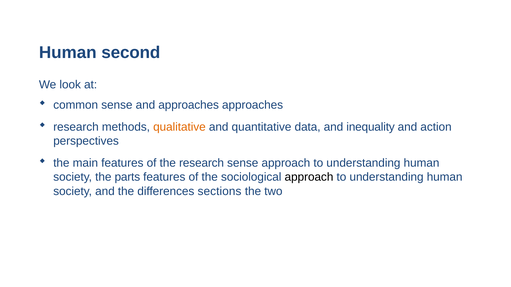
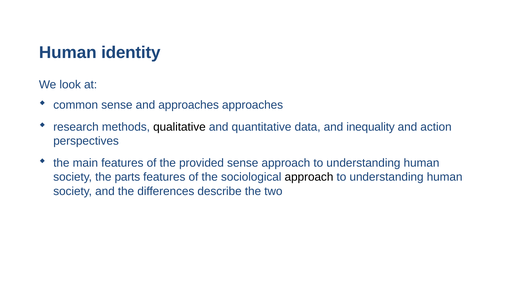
second: second -> identity
qualitative colour: orange -> black
the research: research -> provided
sections: sections -> describe
